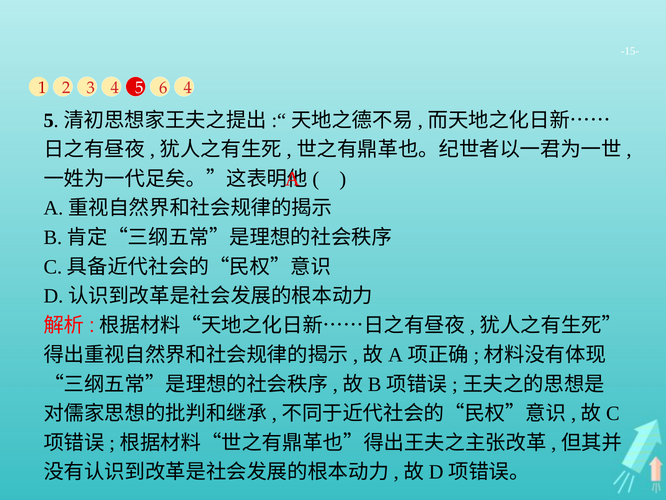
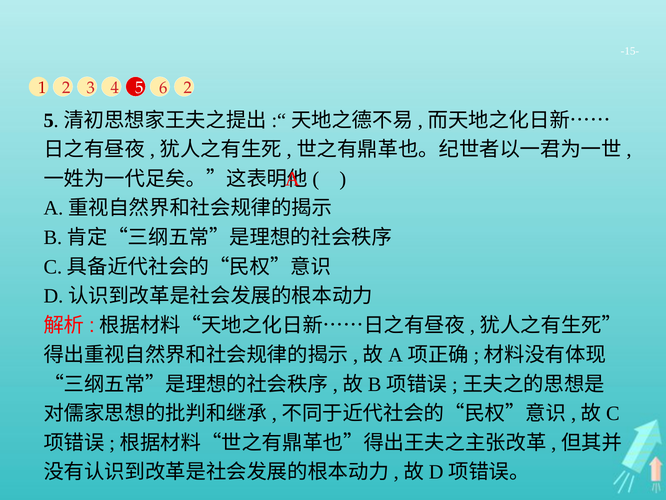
6 4: 4 -> 2
